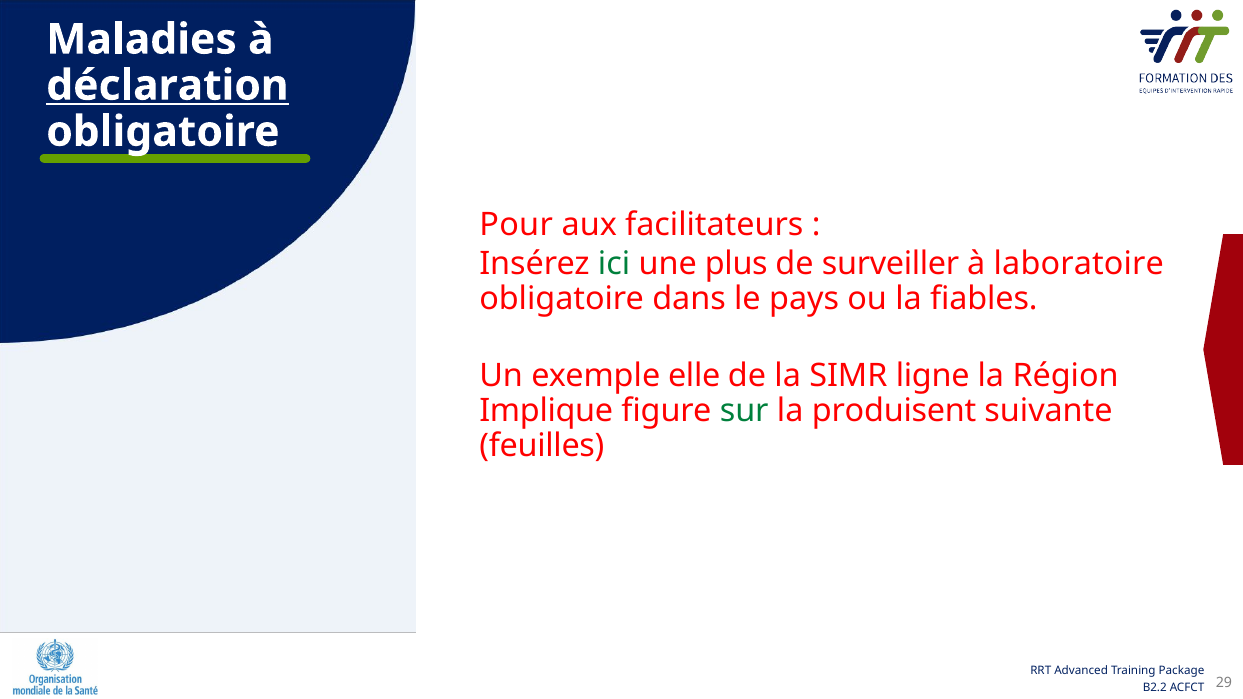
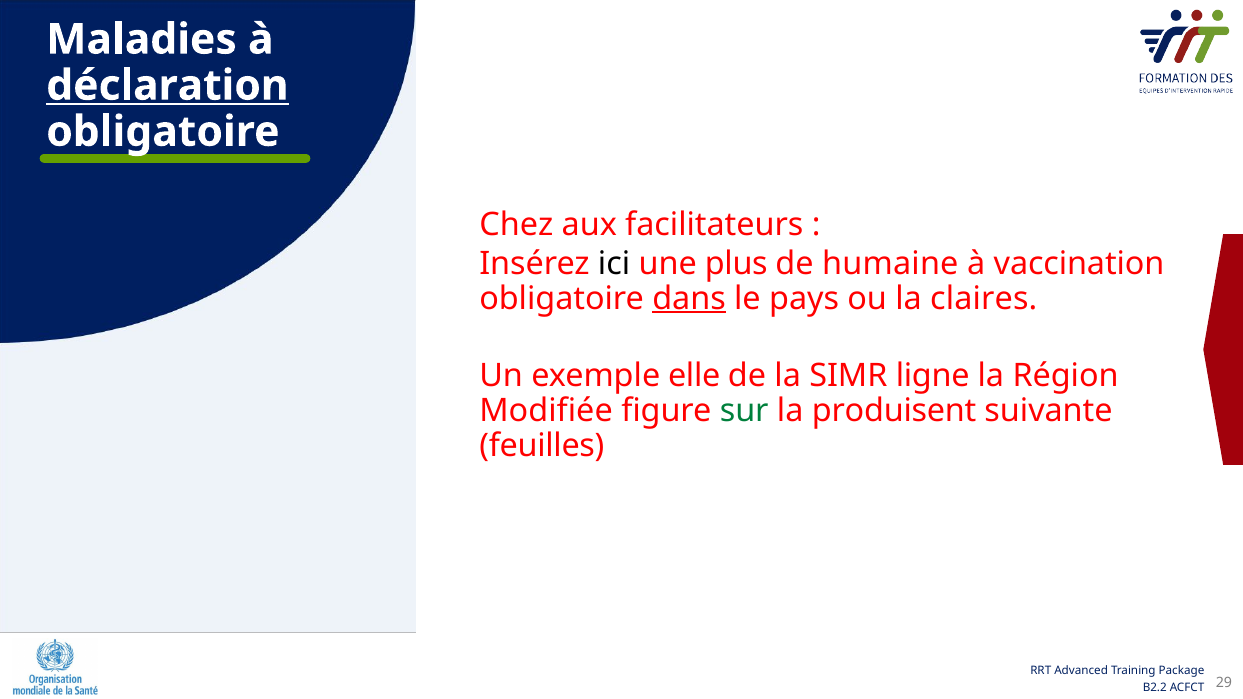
Pour: Pour -> Chez
ici colour: green -> black
surveiller: surveiller -> humaine
laboratoire: laboratoire -> vaccination
dans underline: none -> present
fiables: fiables -> claires
Implique: Implique -> Modifiée
